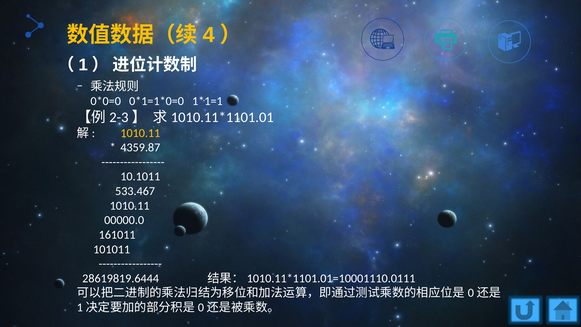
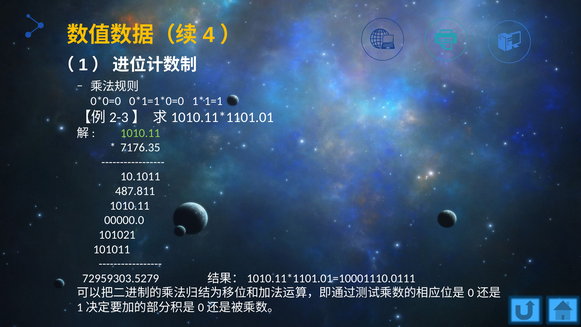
1010.11 at (140, 133) colour: yellow -> light green
4359.87: 4359.87 -> 7176.35
533.467: 533.467 -> 487.811
161011: 161011 -> 101021
28619819.6444: 28619819.6444 -> 72959303.5279
